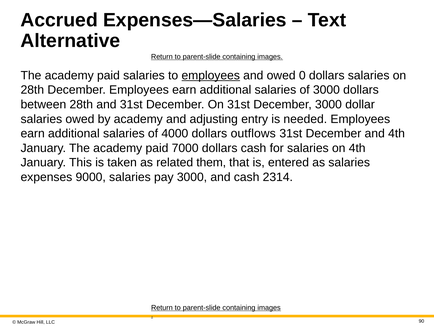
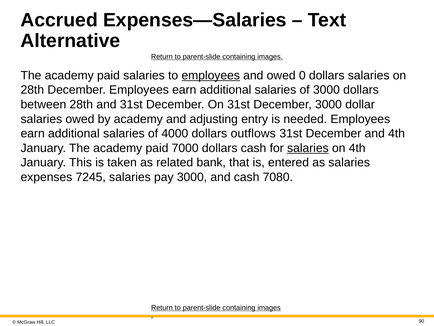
salaries at (308, 148) underline: none -> present
them: them -> bank
9000: 9000 -> 7245
2314: 2314 -> 7080
